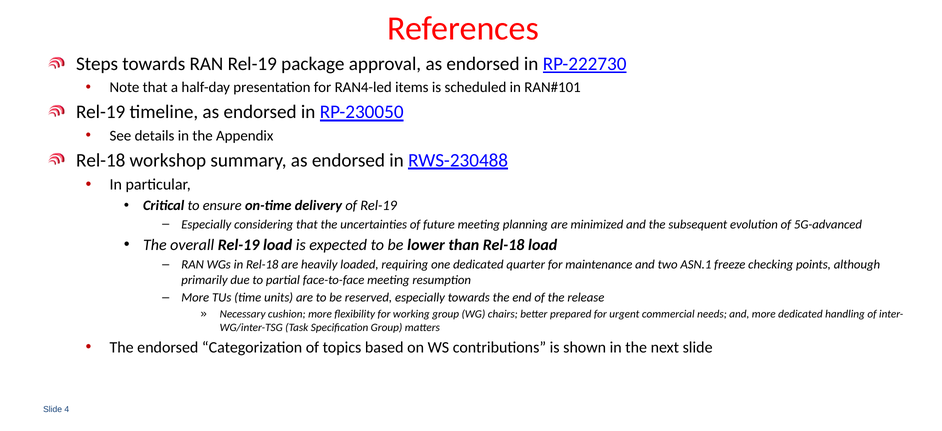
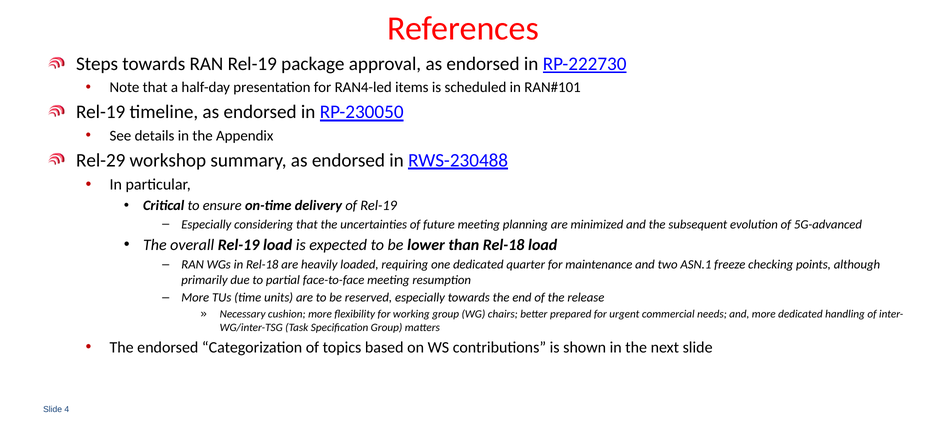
Rel-18 at (101, 160): Rel-18 -> Rel-29
